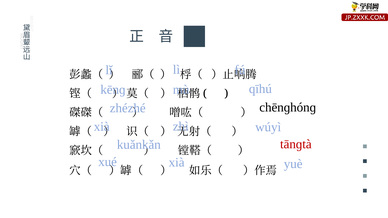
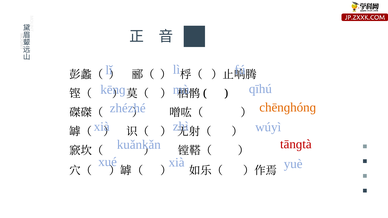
chēnɡhónɡ colour: black -> orange
